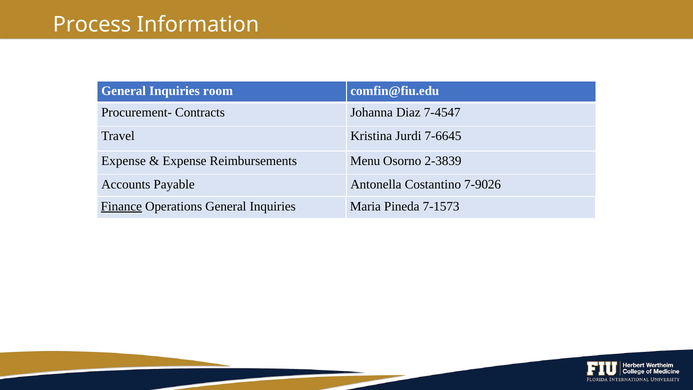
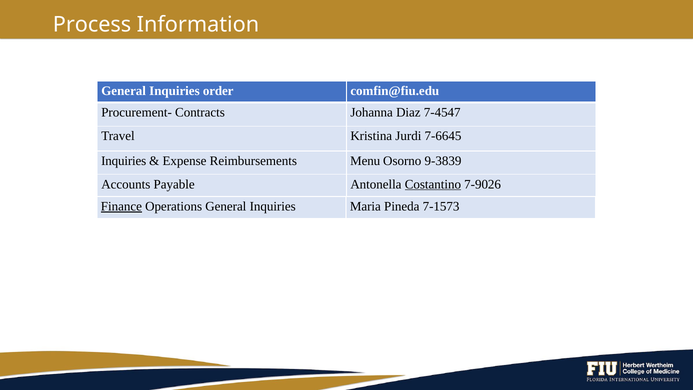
room: room -> order
Expense at (124, 161): Expense -> Inquiries
2-3839: 2-3839 -> 9-3839
Costantino underline: none -> present
